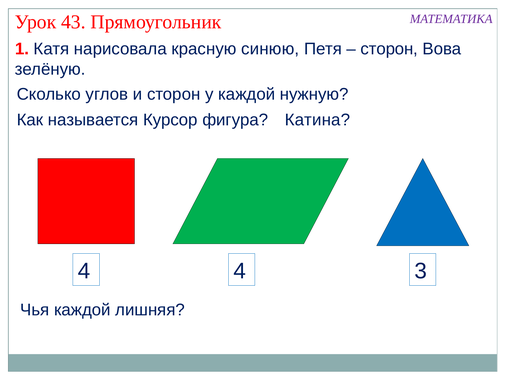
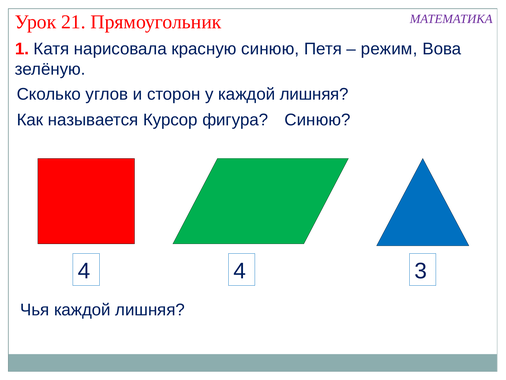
43: 43 -> 21
сторон at (389, 49): сторон -> режим
у каждой нужную: нужную -> лишняя
Катина at (317, 120): Катина -> Синюю
